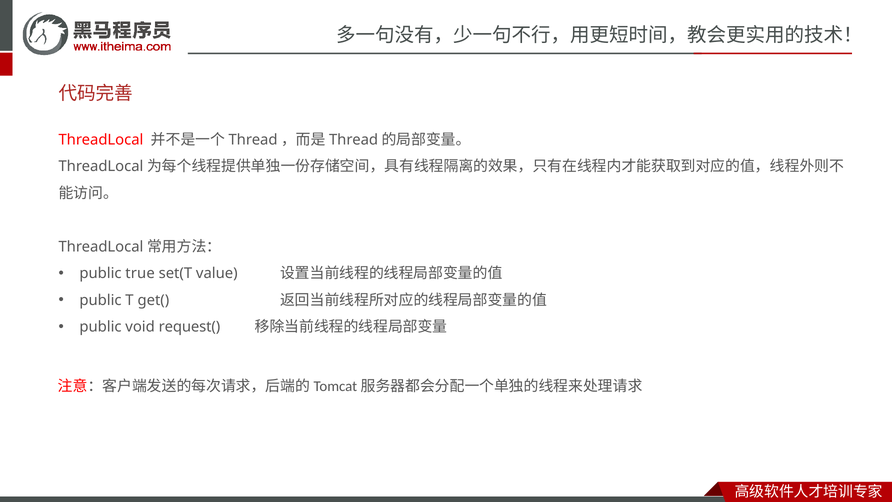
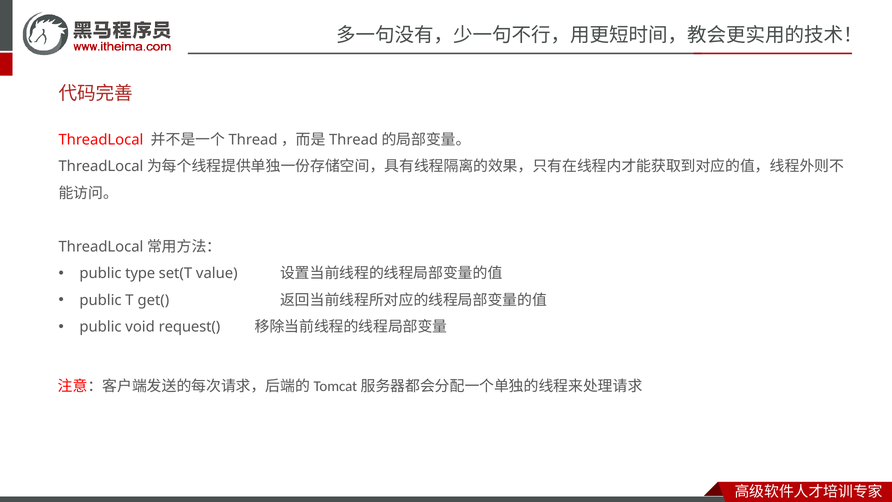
true: true -> type
